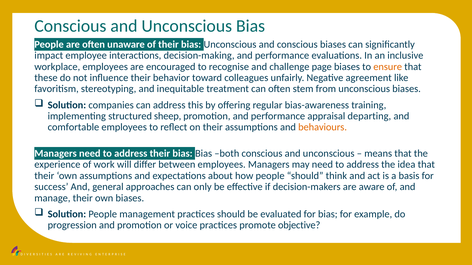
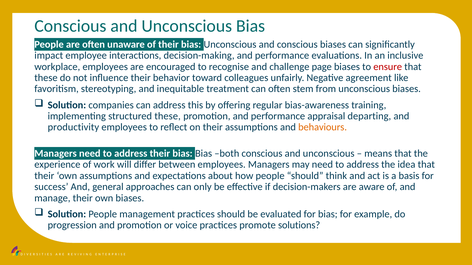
ensure colour: orange -> red
structured sheep: sheep -> these
comfortable: comfortable -> productivity
objective: objective -> solutions
